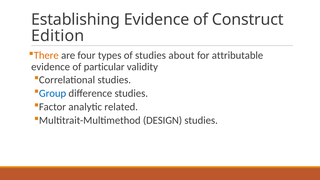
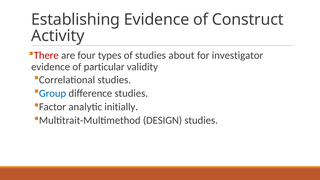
Edition: Edition -> Activity
There colour: orange -> red
attributable: attributable -> investigator
related: related -> initially
